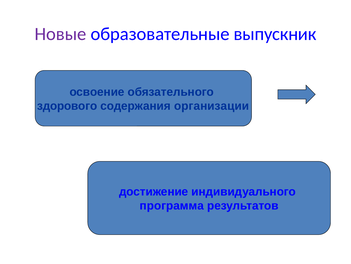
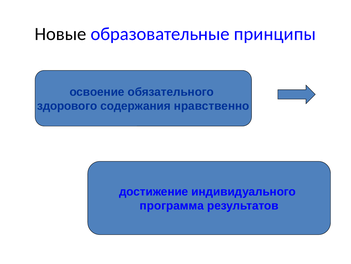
Новые colour: purple -> black
выпускник: выпускник -> принципы
организации: организации -> нравственно
